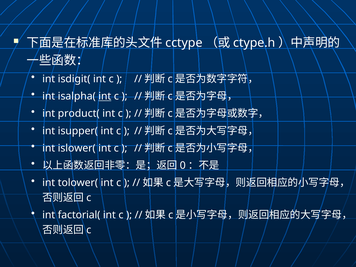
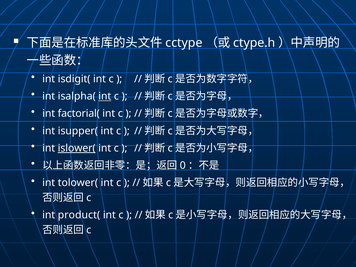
product(: product( -> factorial(
islower( underline: none -> present
factorial(: factorial( -> product(
